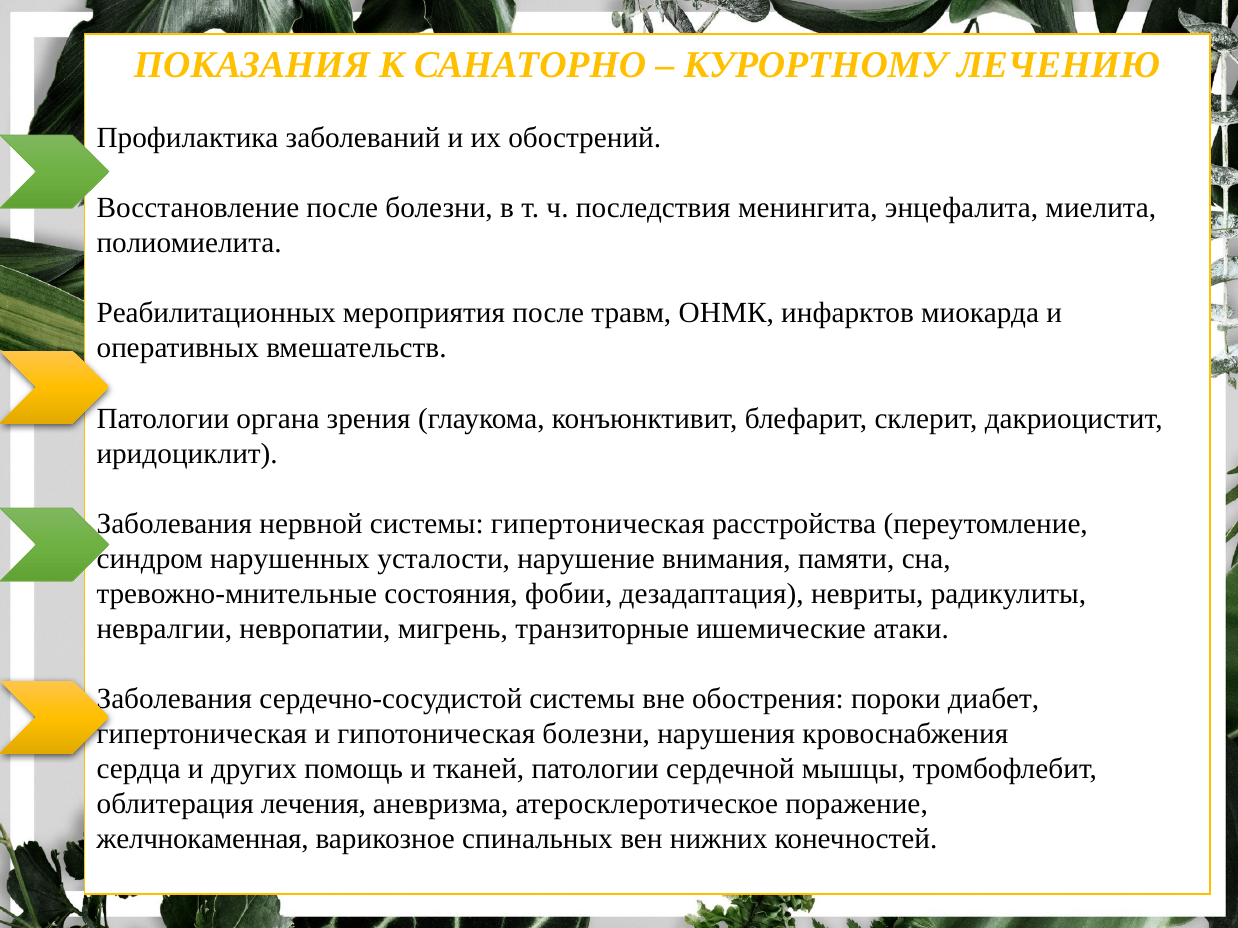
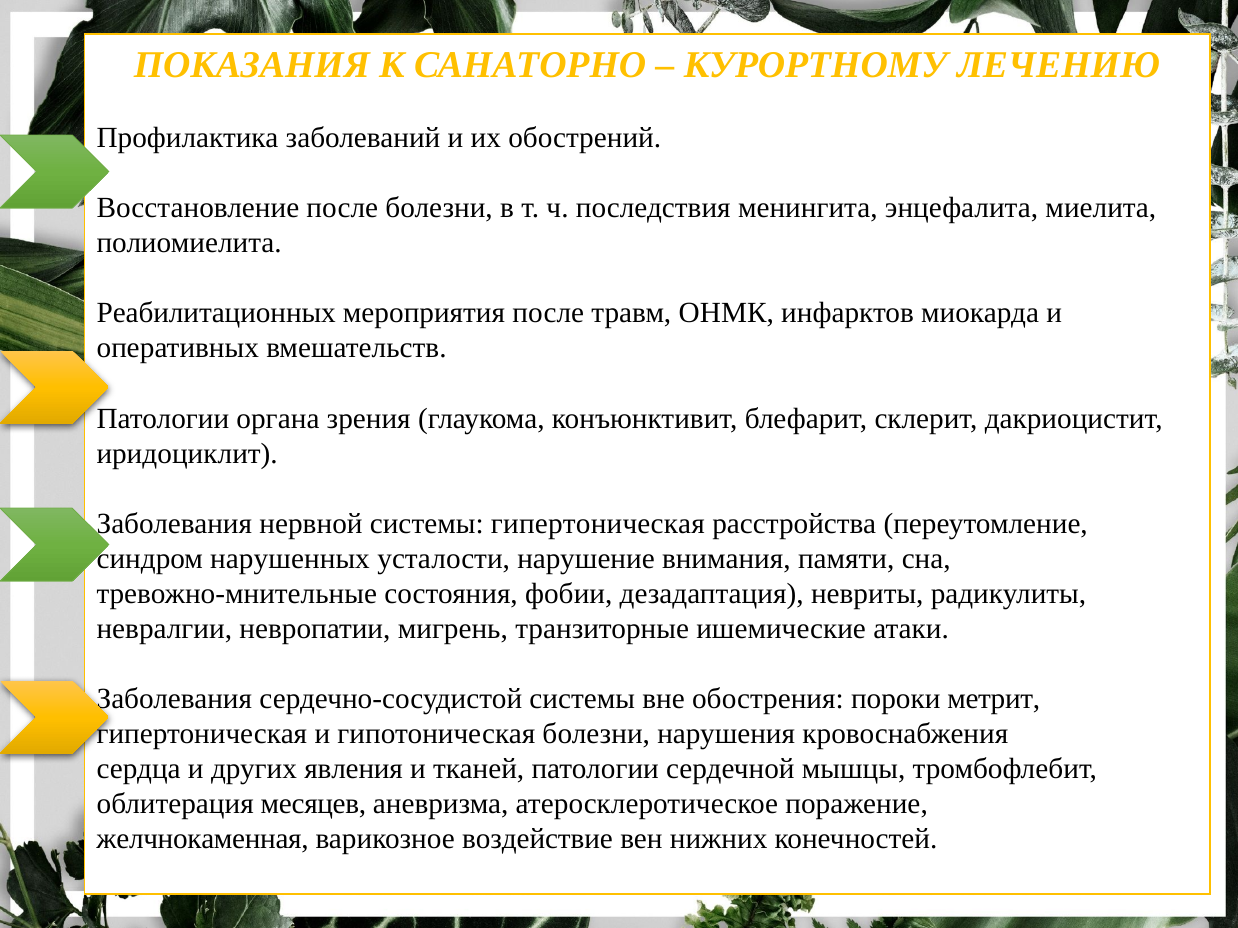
диабет: диабет -> метрит
помощь: помощь -> явления
лечения: лечения -> месяцев
спинальных: спинальных -> воздействие
